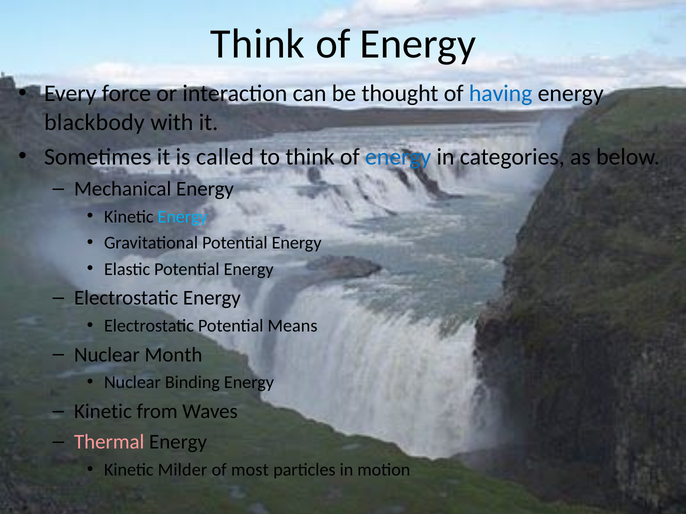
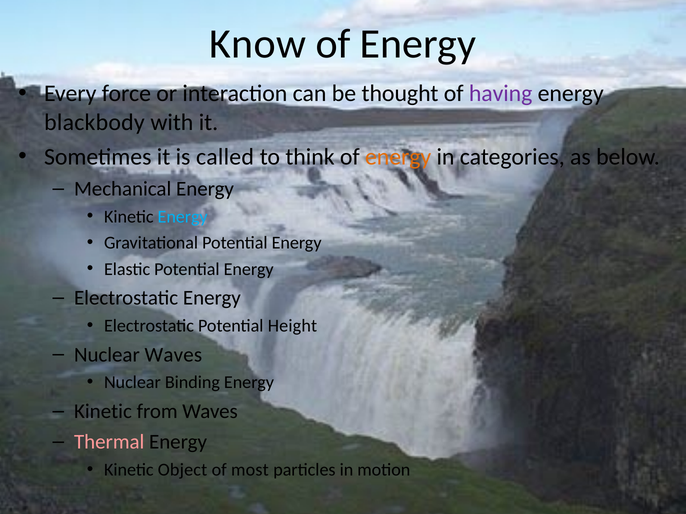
Think at (258, 44): Think -> Know
having colour: blue -> purple
energy at (398, 157) colour: blue -> orange
Means: Means -> Height
Nuclear Month: Month -> Waves
Milder: Milder -> Object
